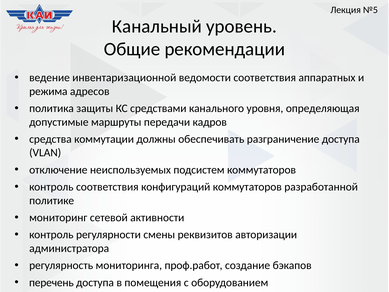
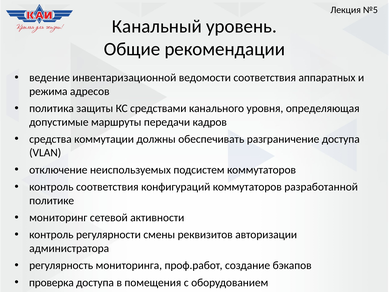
перечень: перечень -> проверка
